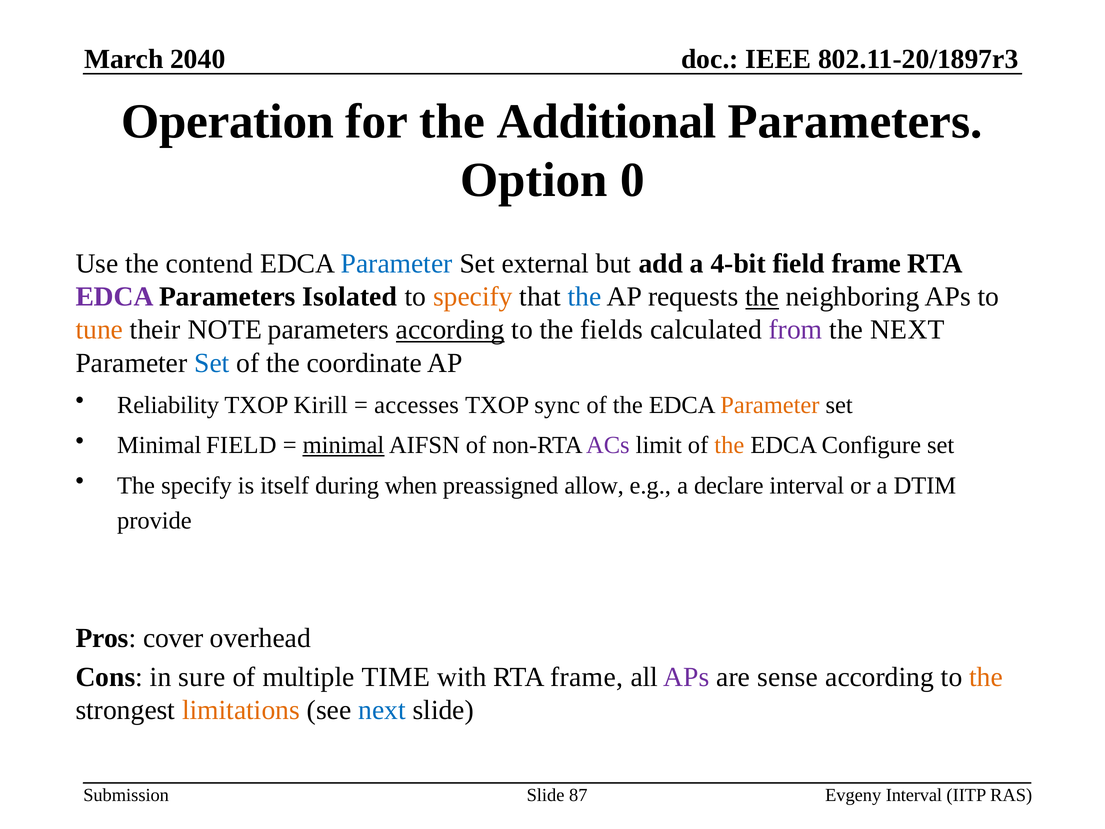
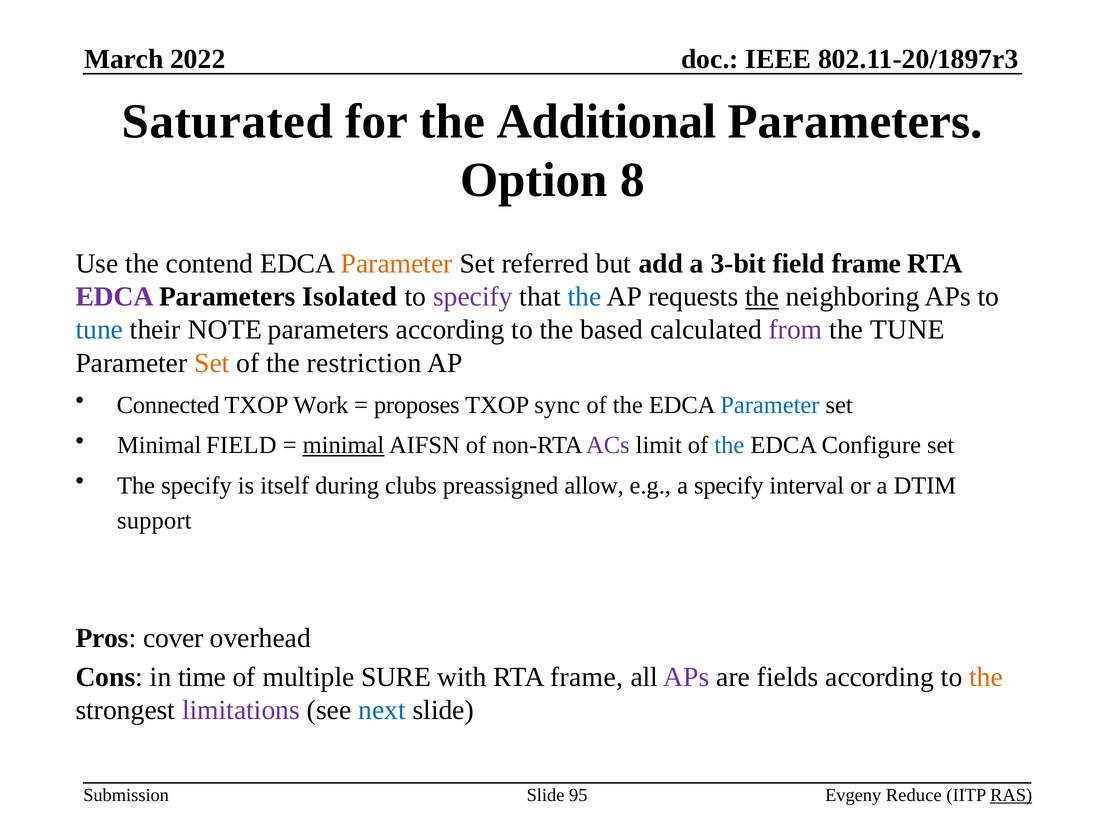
2040: 2040 -> 2022
Operation: Operation -> Saturated
0: 0 -> 8
Parameter at (397, 263) colour: blue -> orange
external: external -> referred
4-bit: 4-bit -> 3-bit
specify at (473, 297) colour: orange -> purple
tune at (99, 330) colour: orange -> blue
according at (450, 330) underline: present -> none
fields: fields -> based
the NEXT: NEXT -> TUNE
Set at (212, 363) colour: blue -> orange
coordinate: coordinate -> restriction
Reliability: Reliability -> Connected
Kirill: Kirill -> Work
accesses: accesses -> proposes
Parameter at (770, 405) colour: orange -> blue
the at (729, 445) colour: orange -> blue
when: when -> clubs
a declare: declare -> specify
provide: provide -> support
sure: sure -> time
TIME: TIME -> SURE
sense: sense -> fields
limitations colour: orange -> purple
87: 87 -> 95
Evgeny Interval: Interval -> Reduce
RAS underline: none -> present
